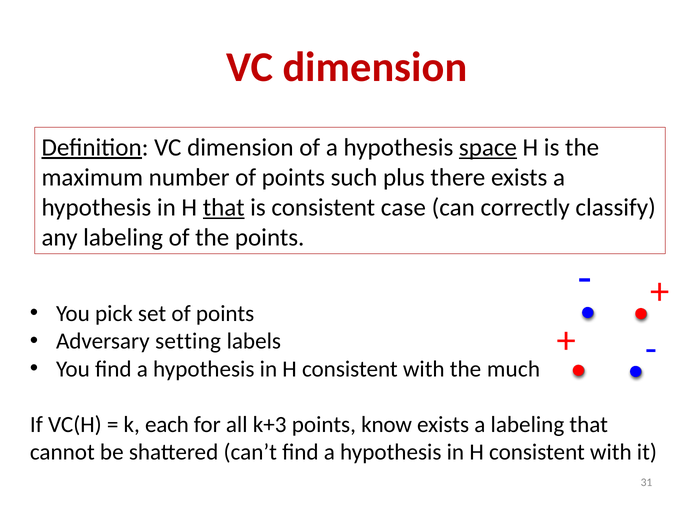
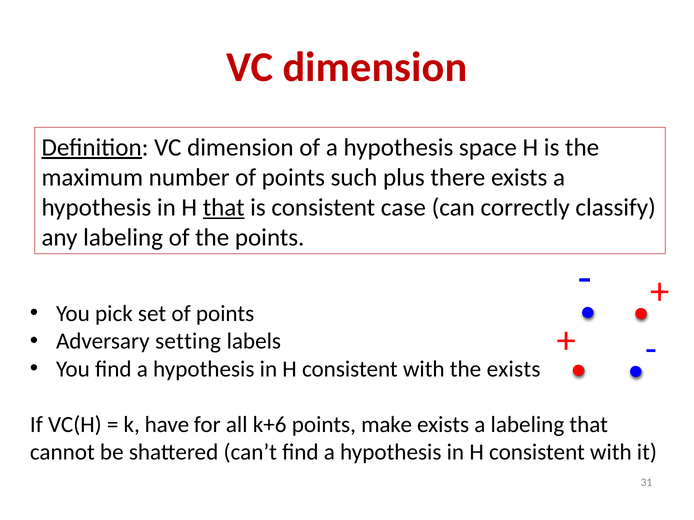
space underline: present -> none
the much: much -> exists
each: each -> have
k+3: k+3 -> k+6
know: know -> make
